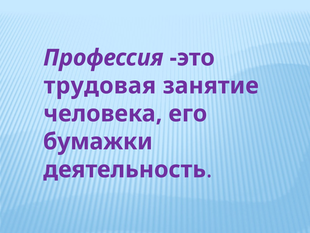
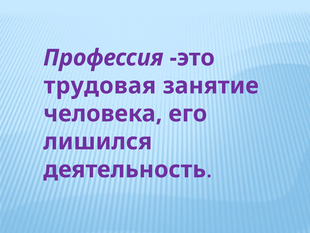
бумажки: бумажки -> лишился
